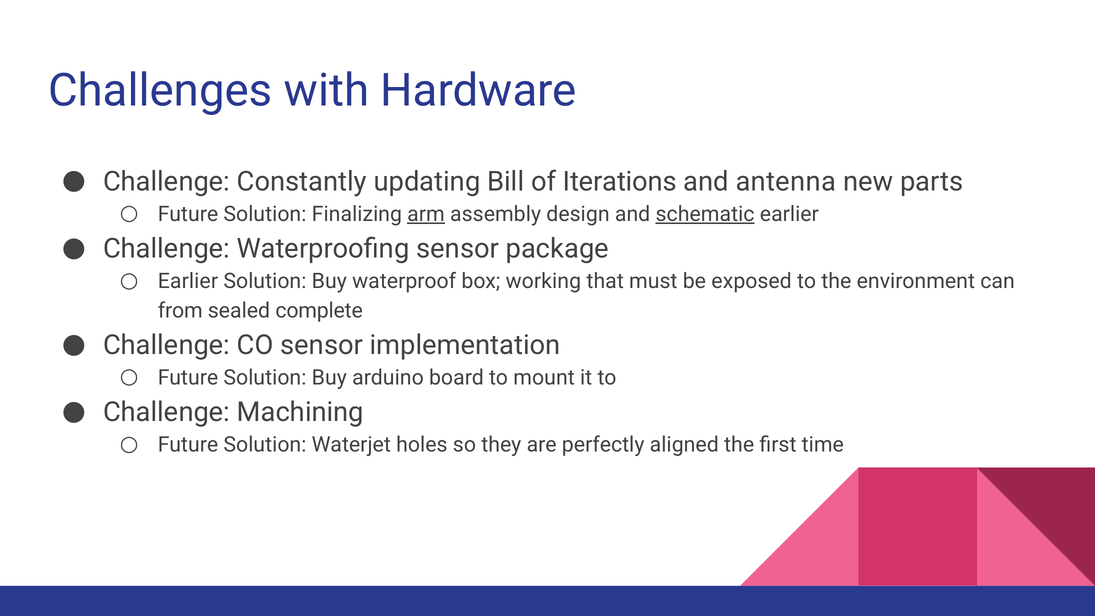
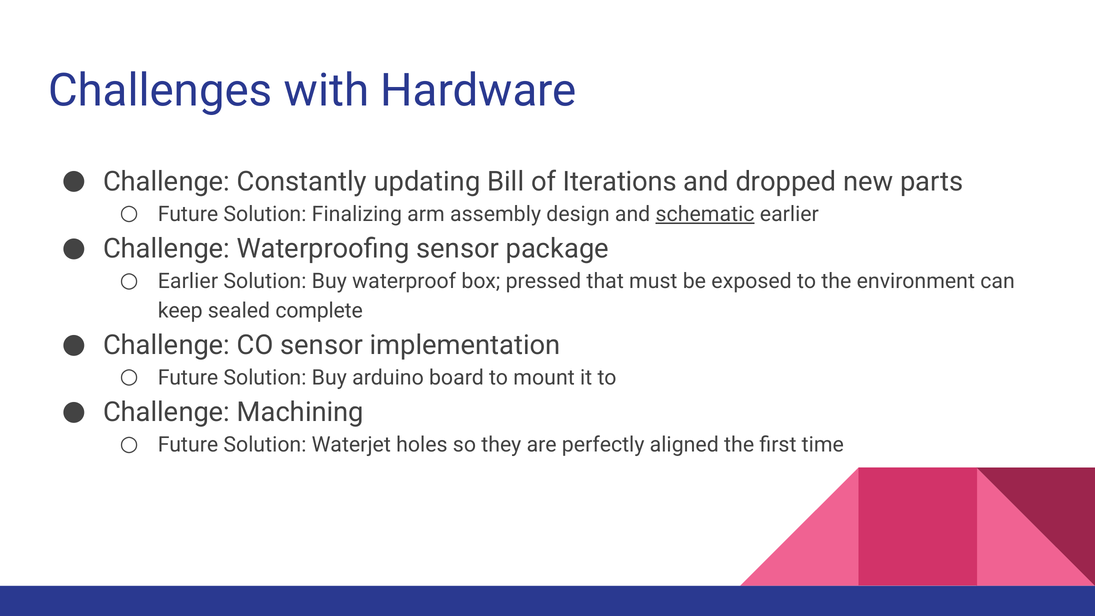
antenna: antenna -> dropped
arm underline: present -> none
working: working -> pressed
from: from -> keep
